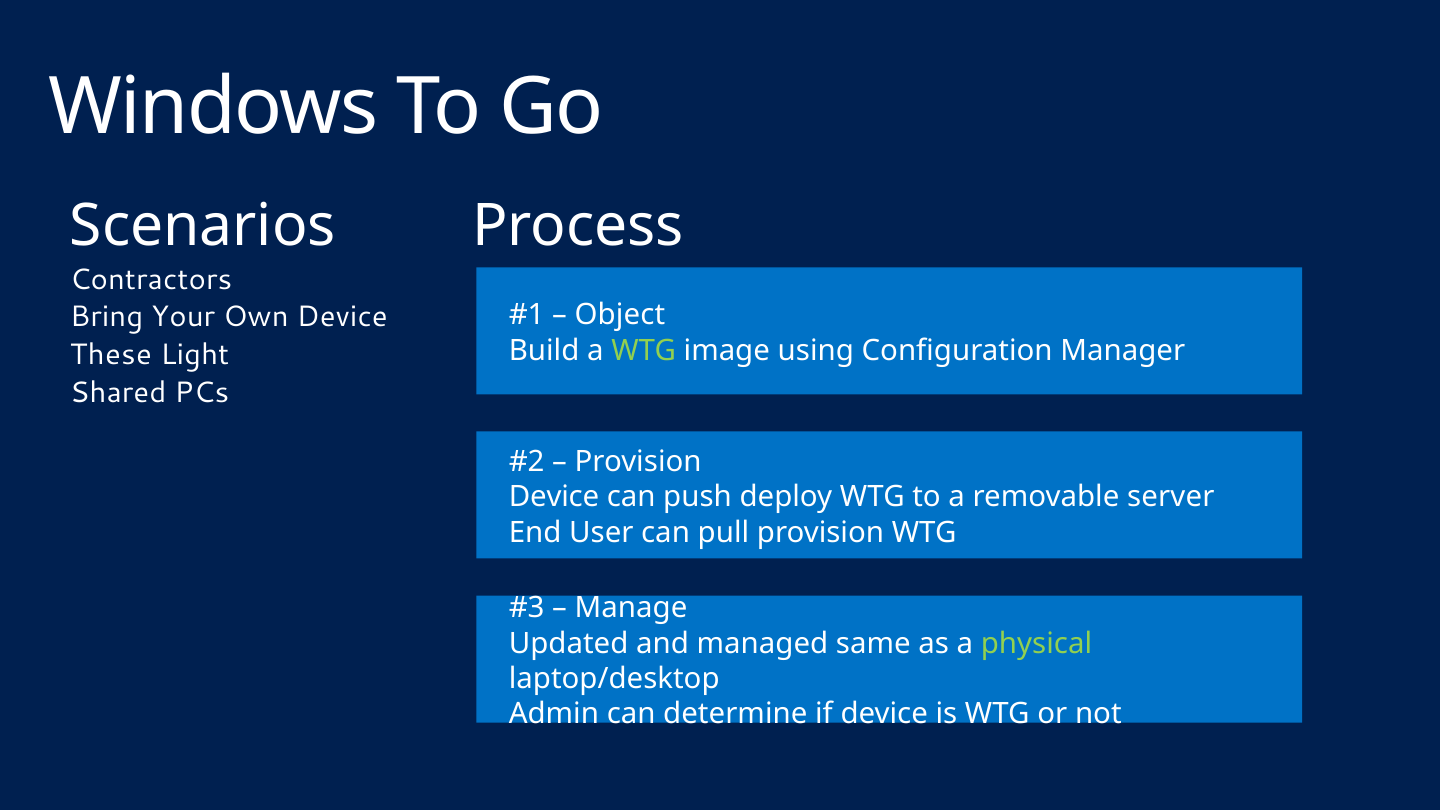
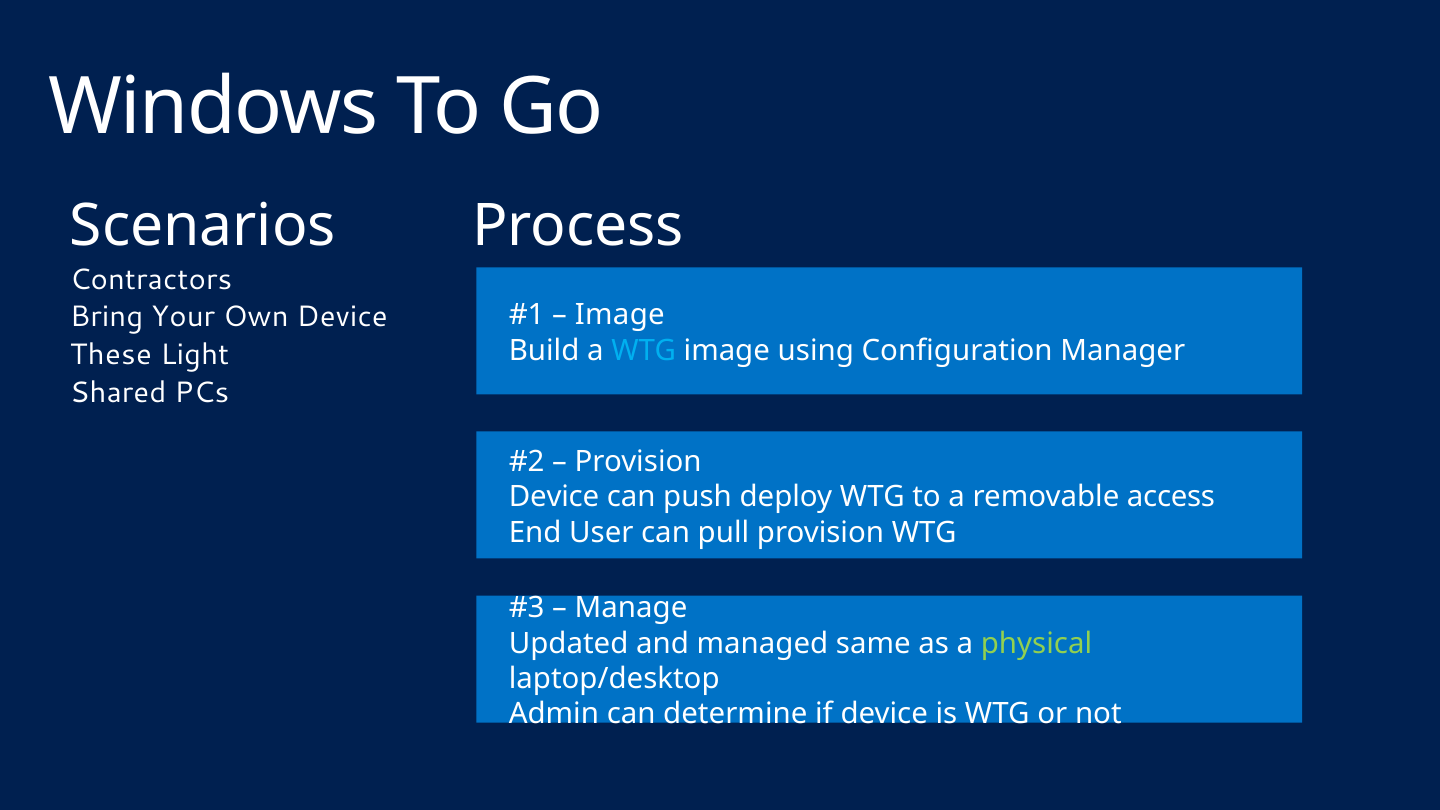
Object at (620, 315): Object -> Image
WTG at (644, 351) colour: light green -> light blue
server: server -> access
